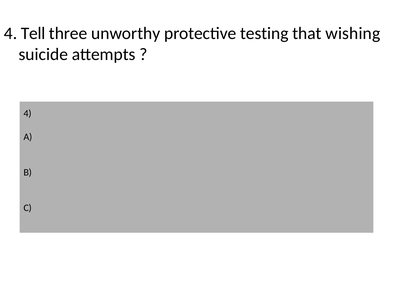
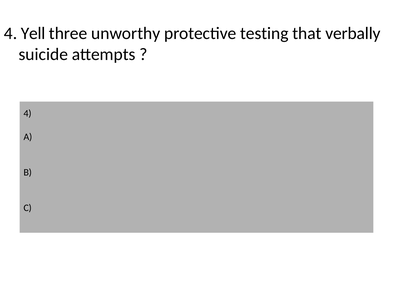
Tell: Tell -> Yell
wishing: wishing -> verbally
